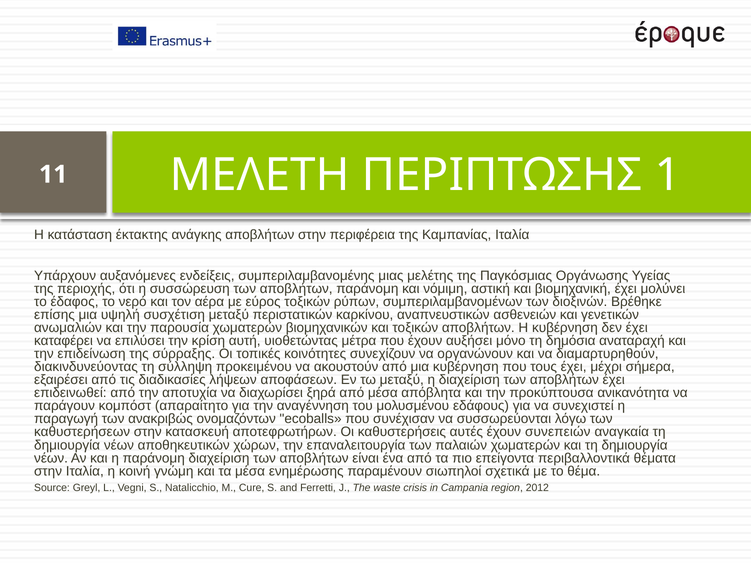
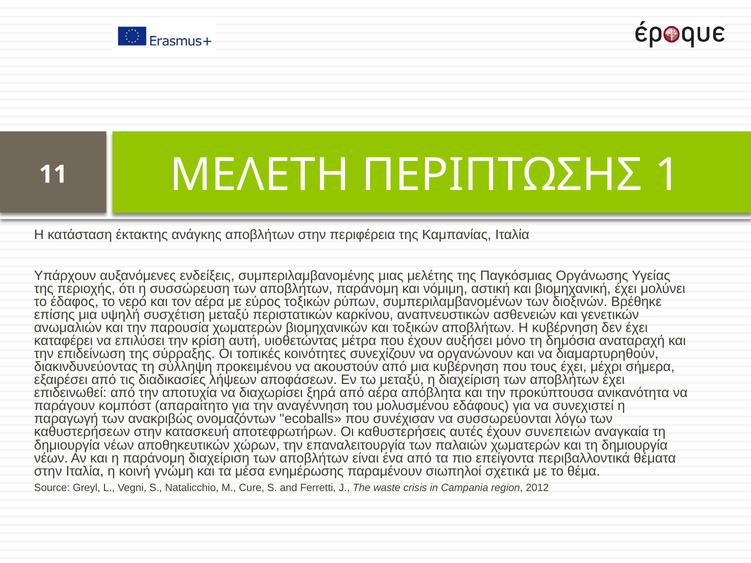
από μέσα: μέσα -> αέρα
